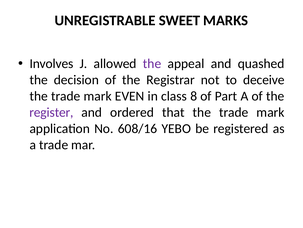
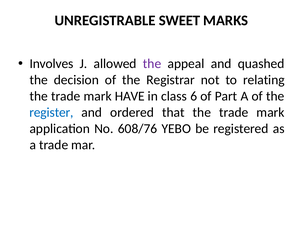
deceive: deceive -> relating
EVEN: EVEN -> HAVE
8: 8 -> 6
register colour: purple -> blue
608/16: 608/16 -> 608/76
